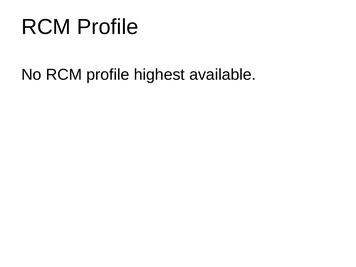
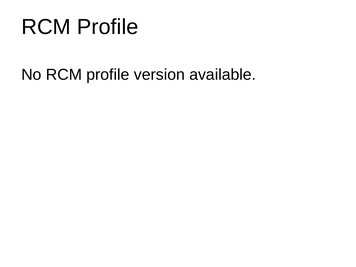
highest: highest -> version
